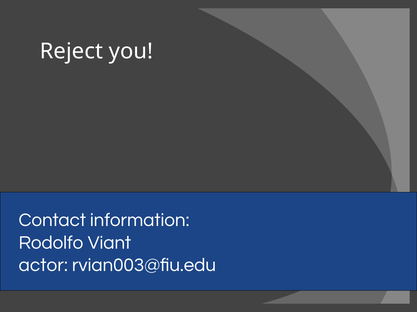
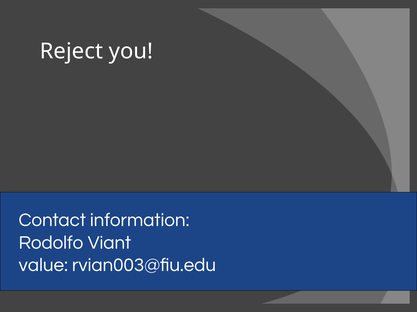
actor: actor -> value
